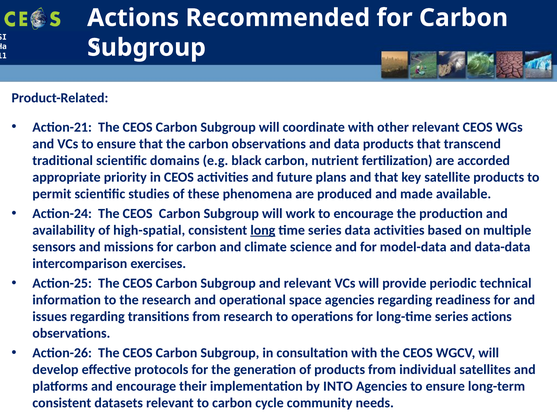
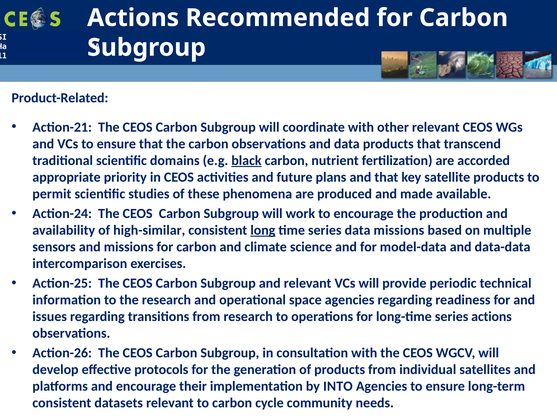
black underline: none -> present
high-spatial: high-spatial -> high-similar
data activities: activities -> missions
